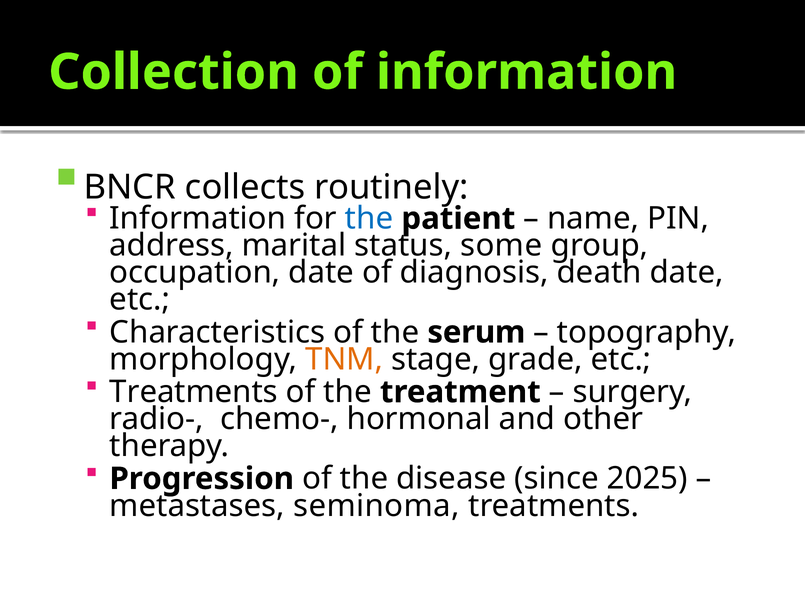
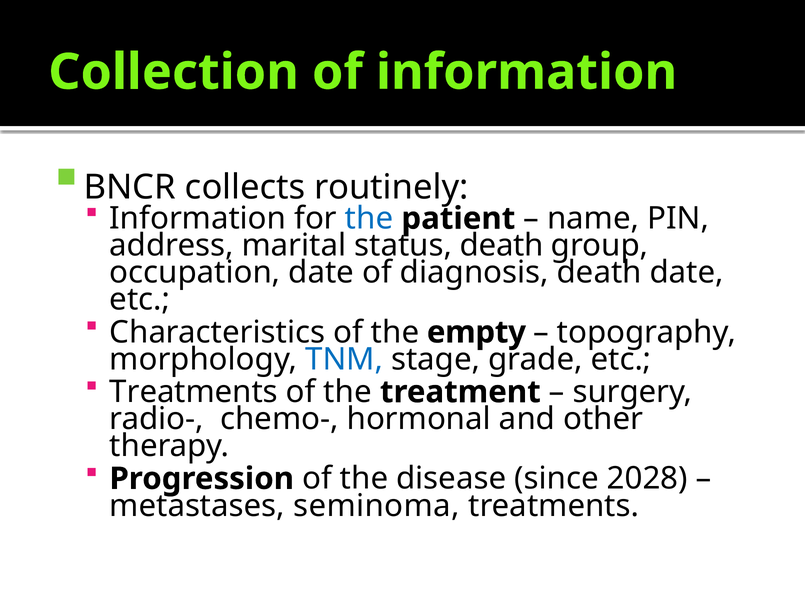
status some: some -> death
serum: serum -> empty
TNM colour: orange -> blue
2025: 2025 -> 2028
